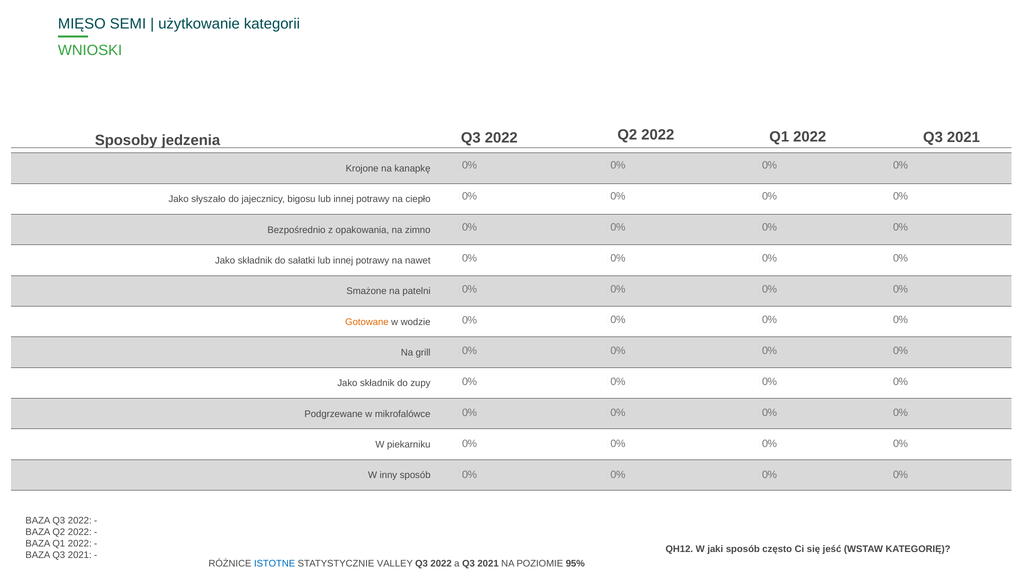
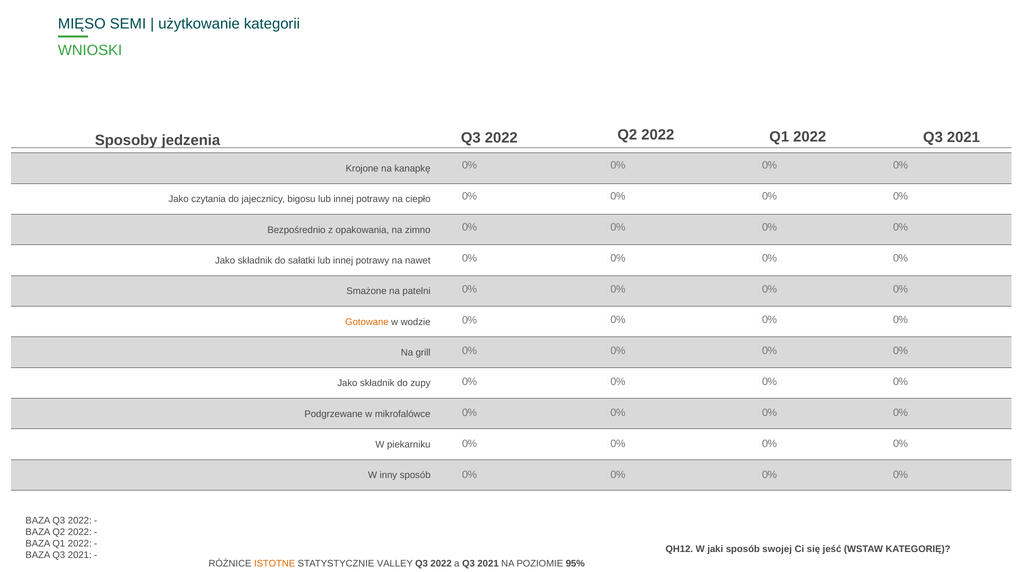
słyszało: słyszało -> czytania
często: często -> swojej
ISTOTNE colour: blue -> orange
